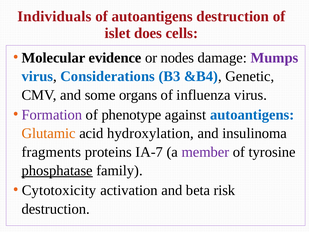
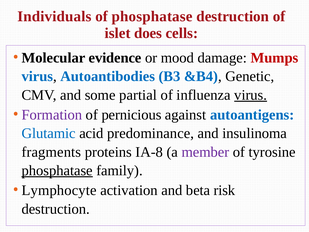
of autoantigens: autoantigens -> phosphatase
nodes: nodes -> mood
Mumps colour: purple -> red
Considerations: Considerations -> Autoantibodies
organs: organs -> partial
virus at (251, 95) underline: none -> present
phenotype: phenotype -> pernicious
Glutamic colour: orange -> blue
hydroxylation: hydroxylation -> predominance
IA-7: IA-7 -> IA-8
Cytotoxicity: Cytotoxicity -> Lymphocyte
